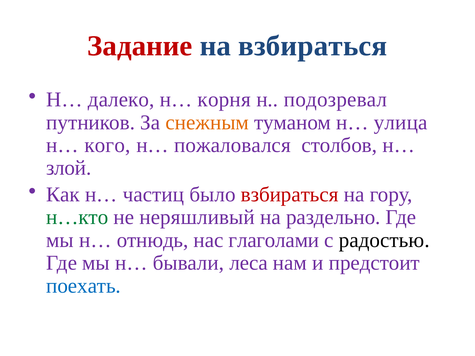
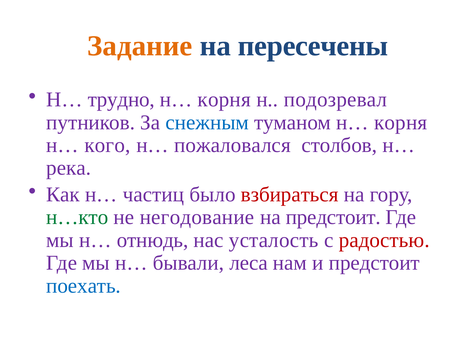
Задание colour: red -> orange
на взбираться: взбираться -> пересечены
далеко: далеко -> трудно
снежным colour: orange -> blue
туманом н… улица: улица -> корня
злой: злой -> река
неряшливый: неряшливый -> негодование
на раздельно: раздельно -> предстоит
глаголами: глаголами -> усталость
радостью colour: black -> red
